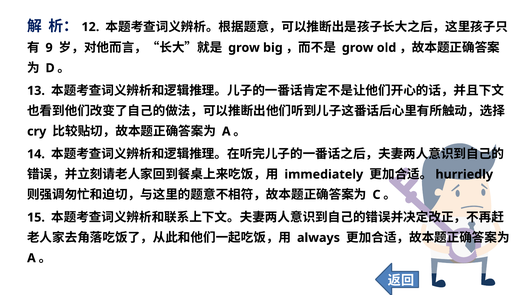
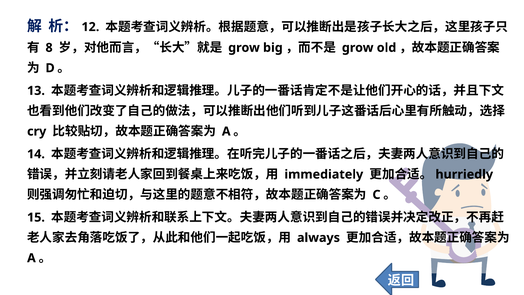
9: 9 -> 8
